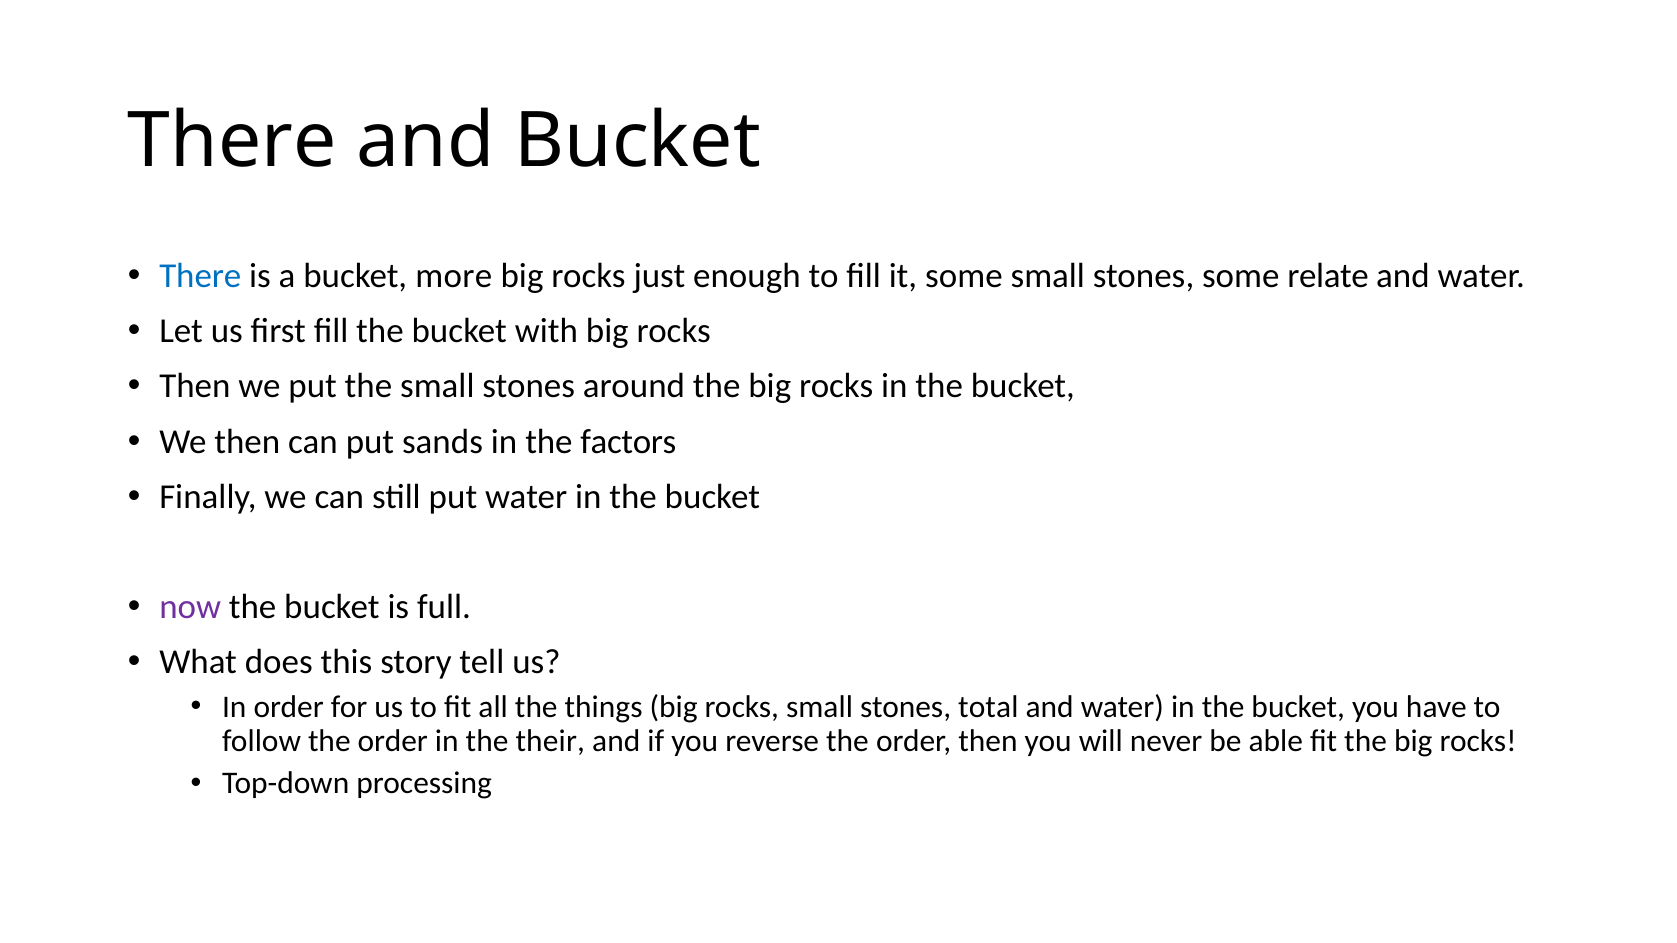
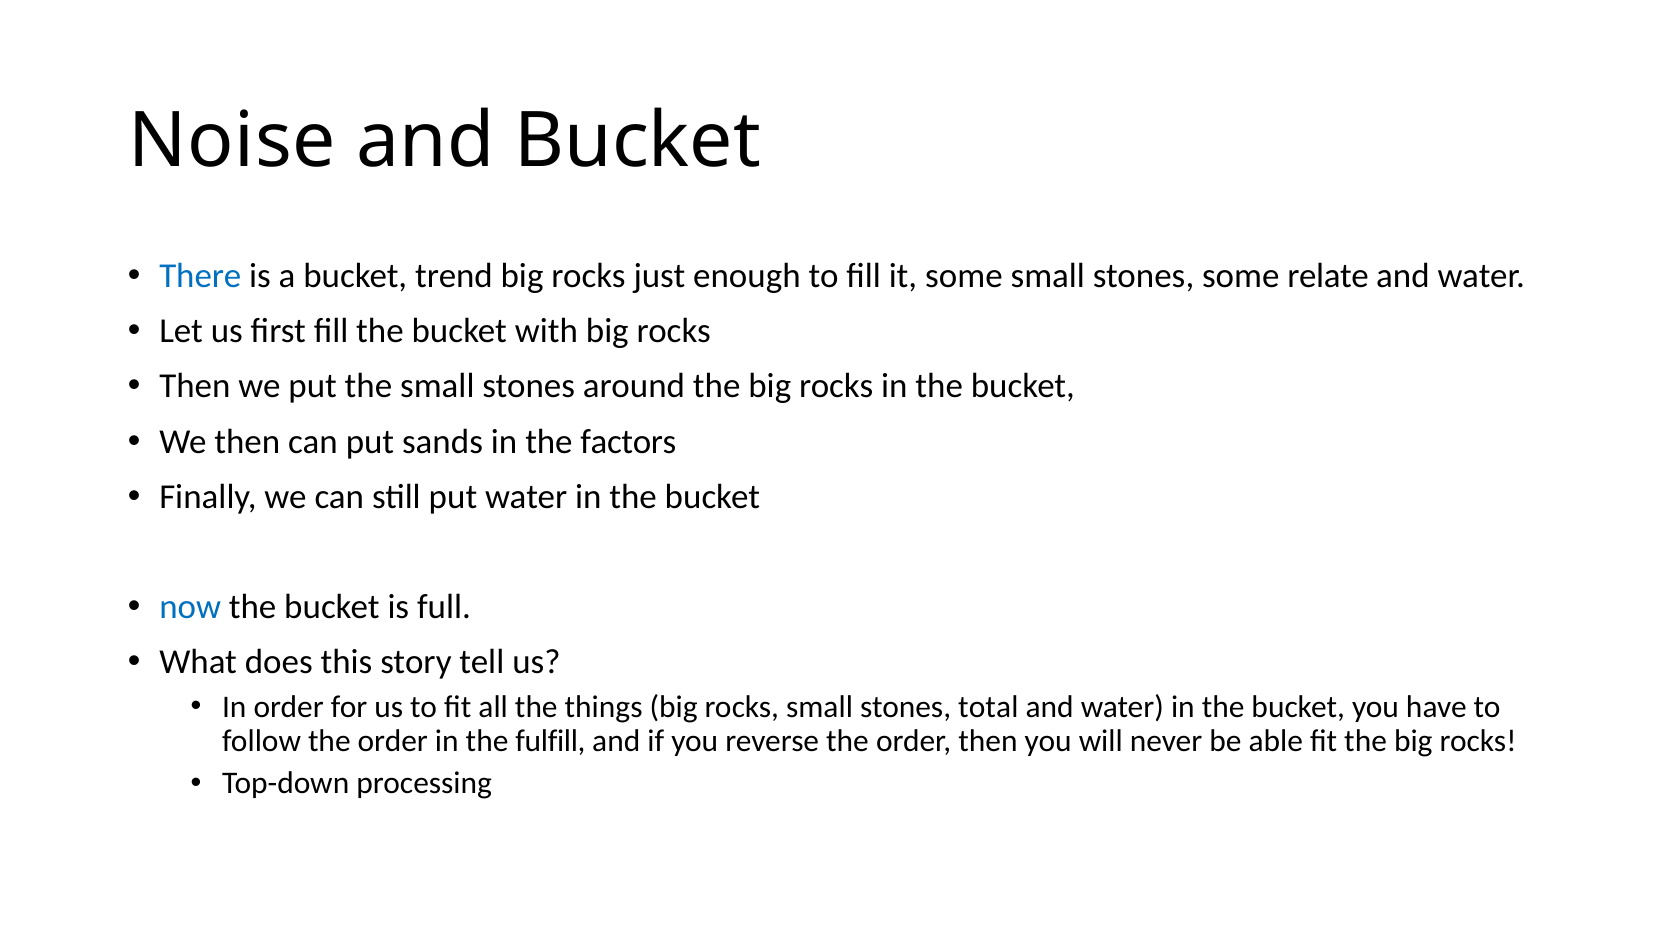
There at (232, 141): There -> Noise
more: more -> trend
now colour: purple -> blue
their: their -> fulfill
